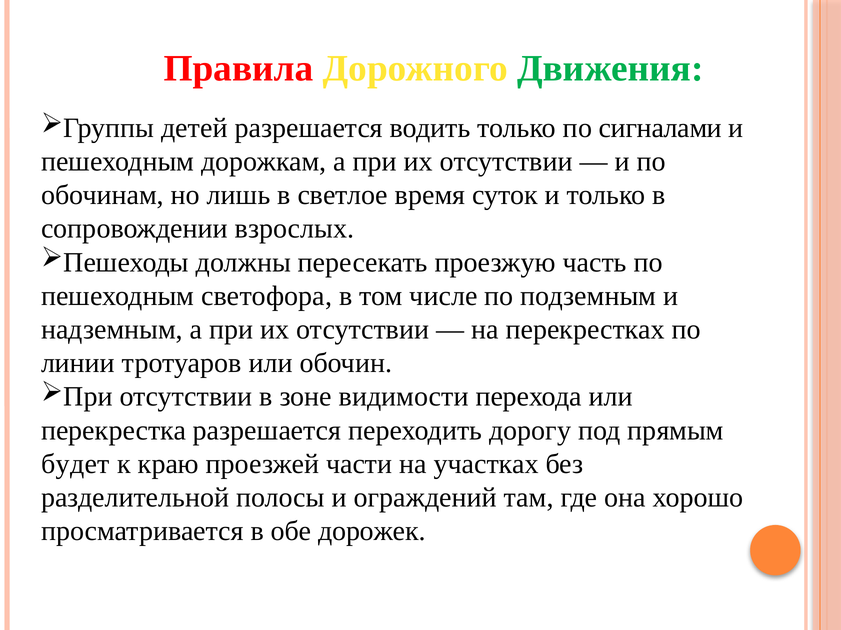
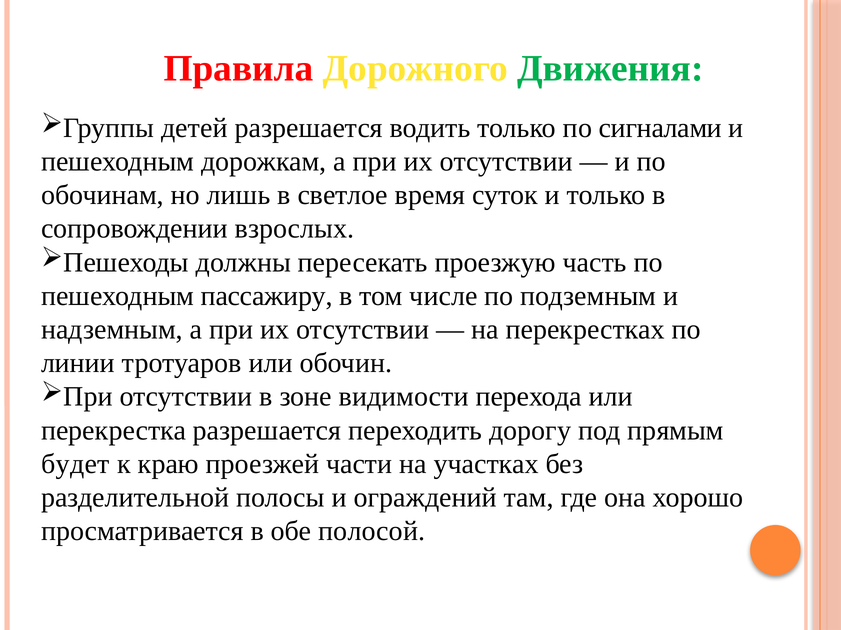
светофора: светофора -> пассажиру
дорожек: дорожек -> полосой
